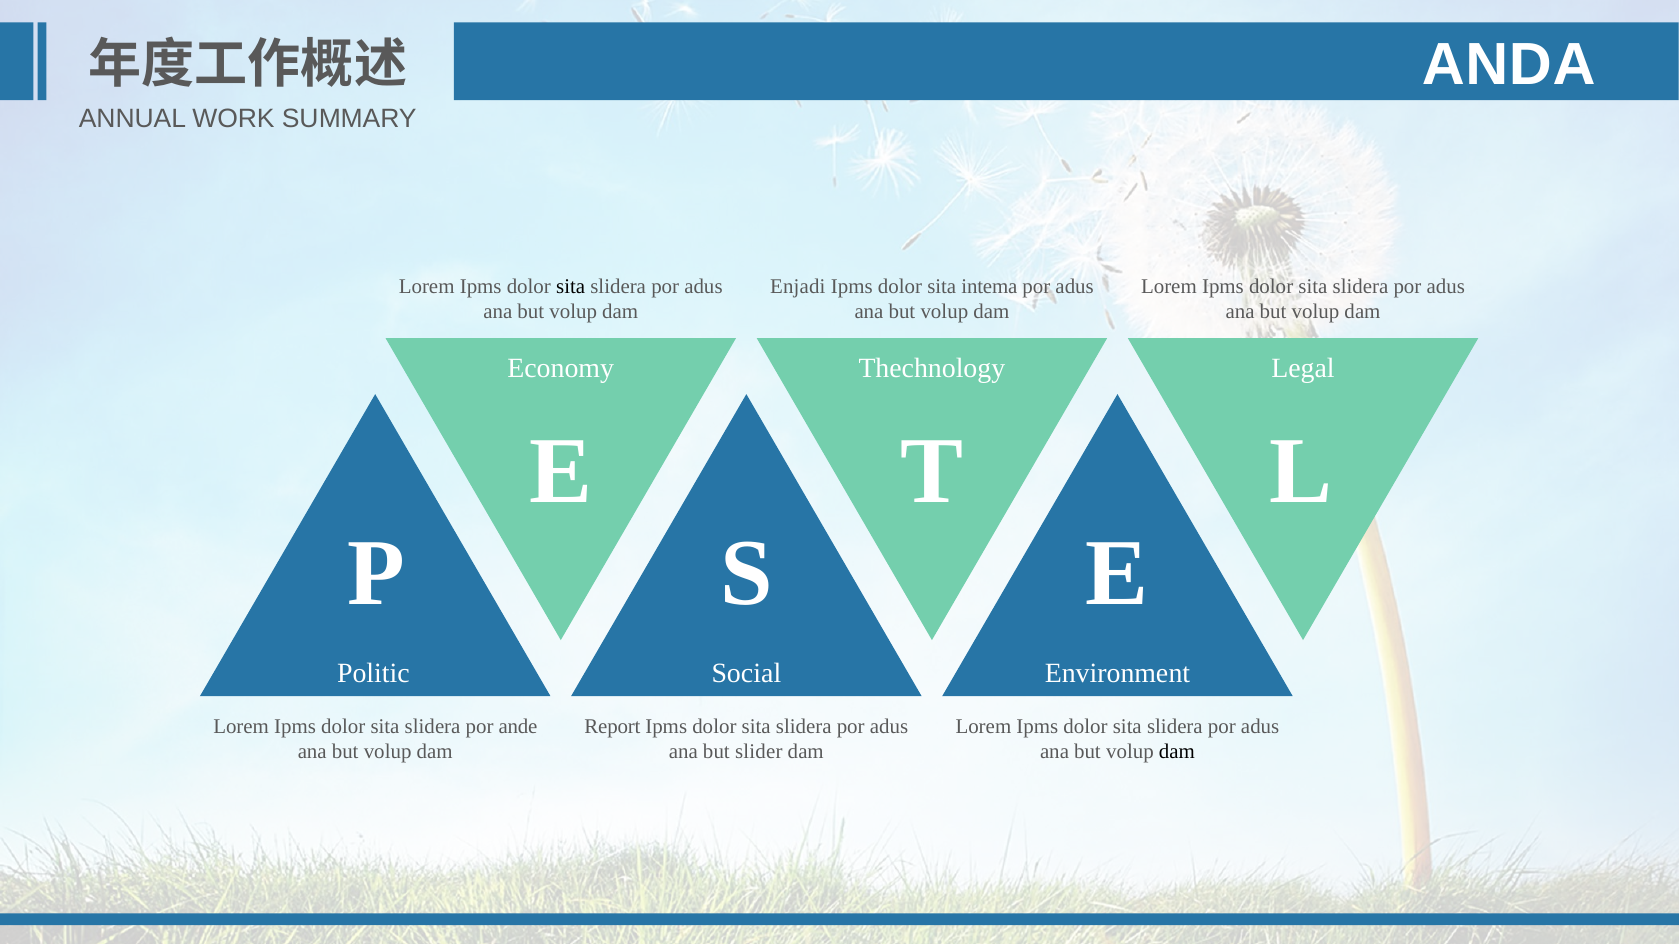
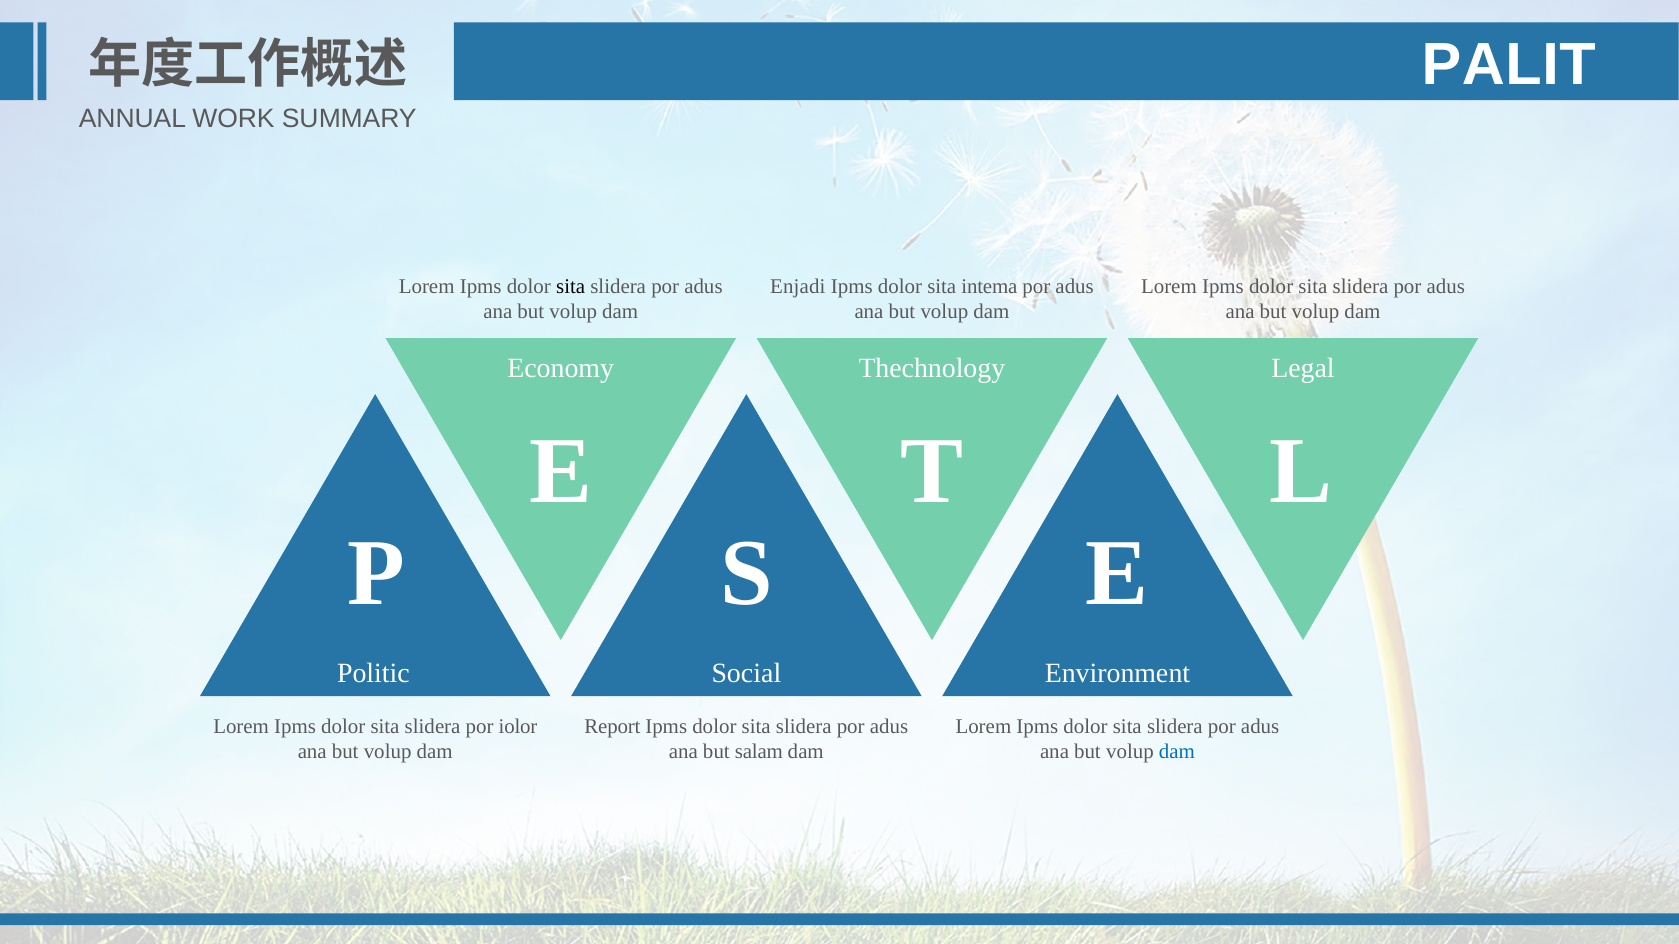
ANDA: ANDA -> PALIT
ande: ande -> iolor
slider: slider -> salam
dam at (1177, 752) colour: black -> blue
